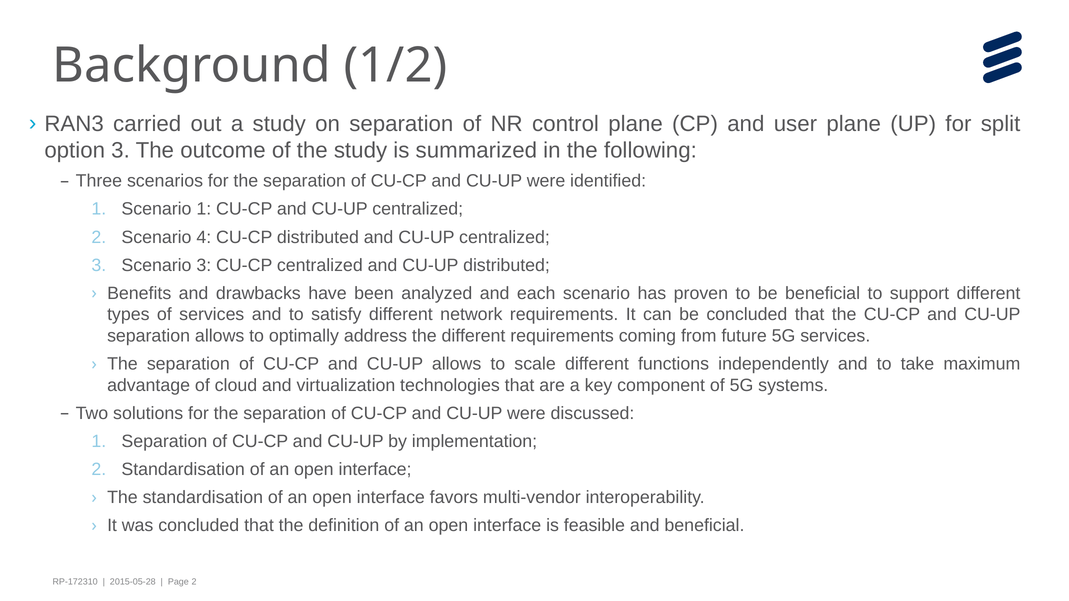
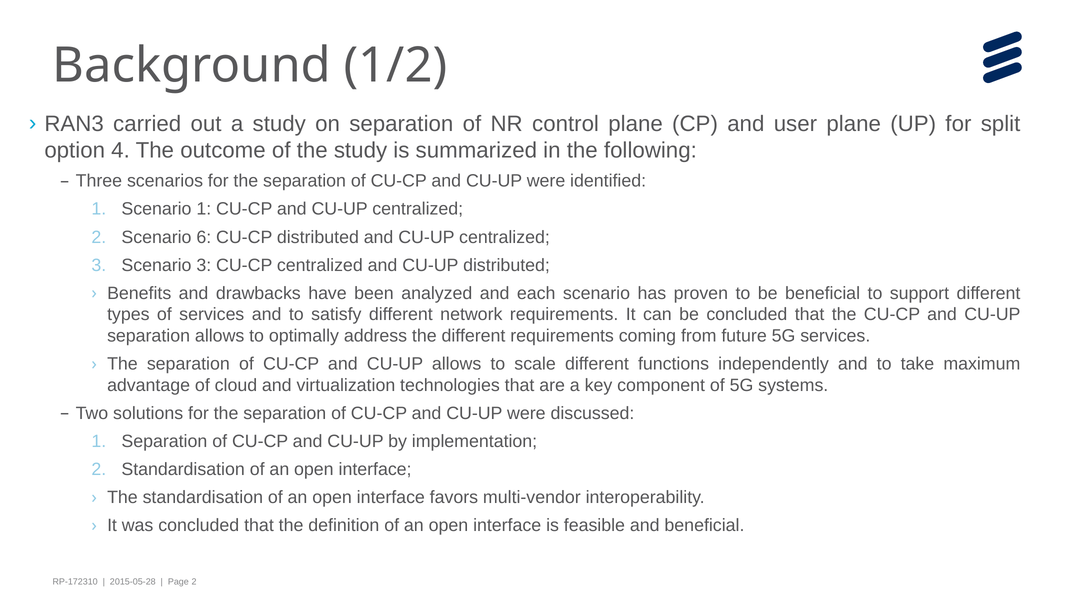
option 3: 3 -> 4
4: 4 -> 6
